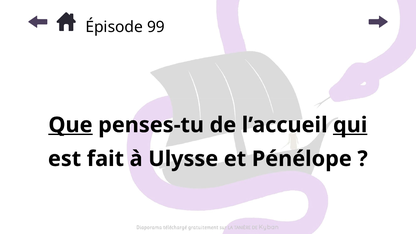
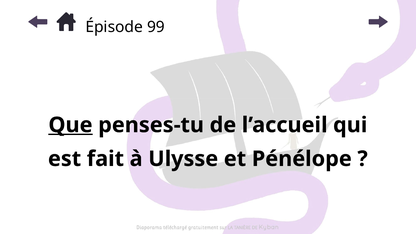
qui underline: present -> none
